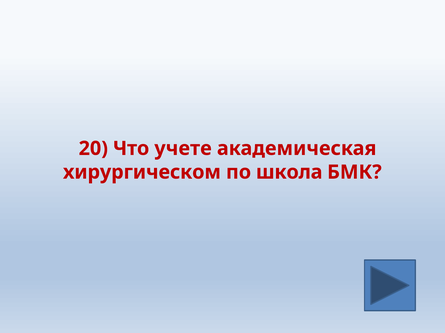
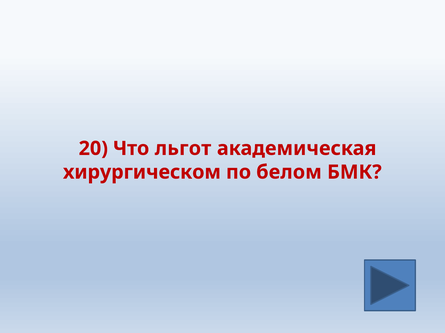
учете: учете -> льгот
школа: школа -> белом
